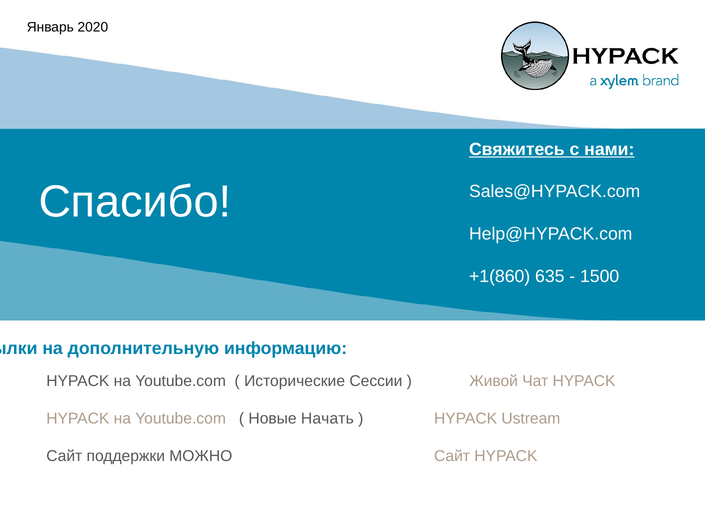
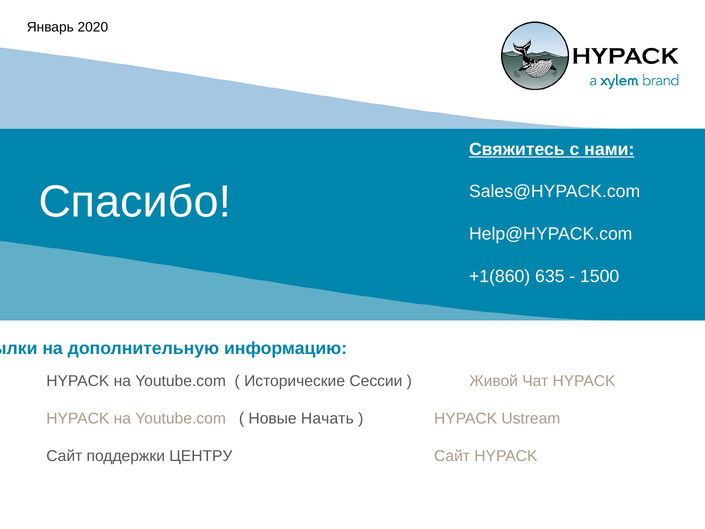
МОЖНО: МОЖНО -> ЦЕНТРУ
